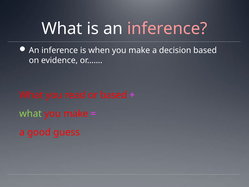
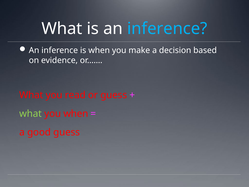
inference at (167, 29) colour: pink -> light blue
or based: based -> guess
make at (76, 114): make -> when
